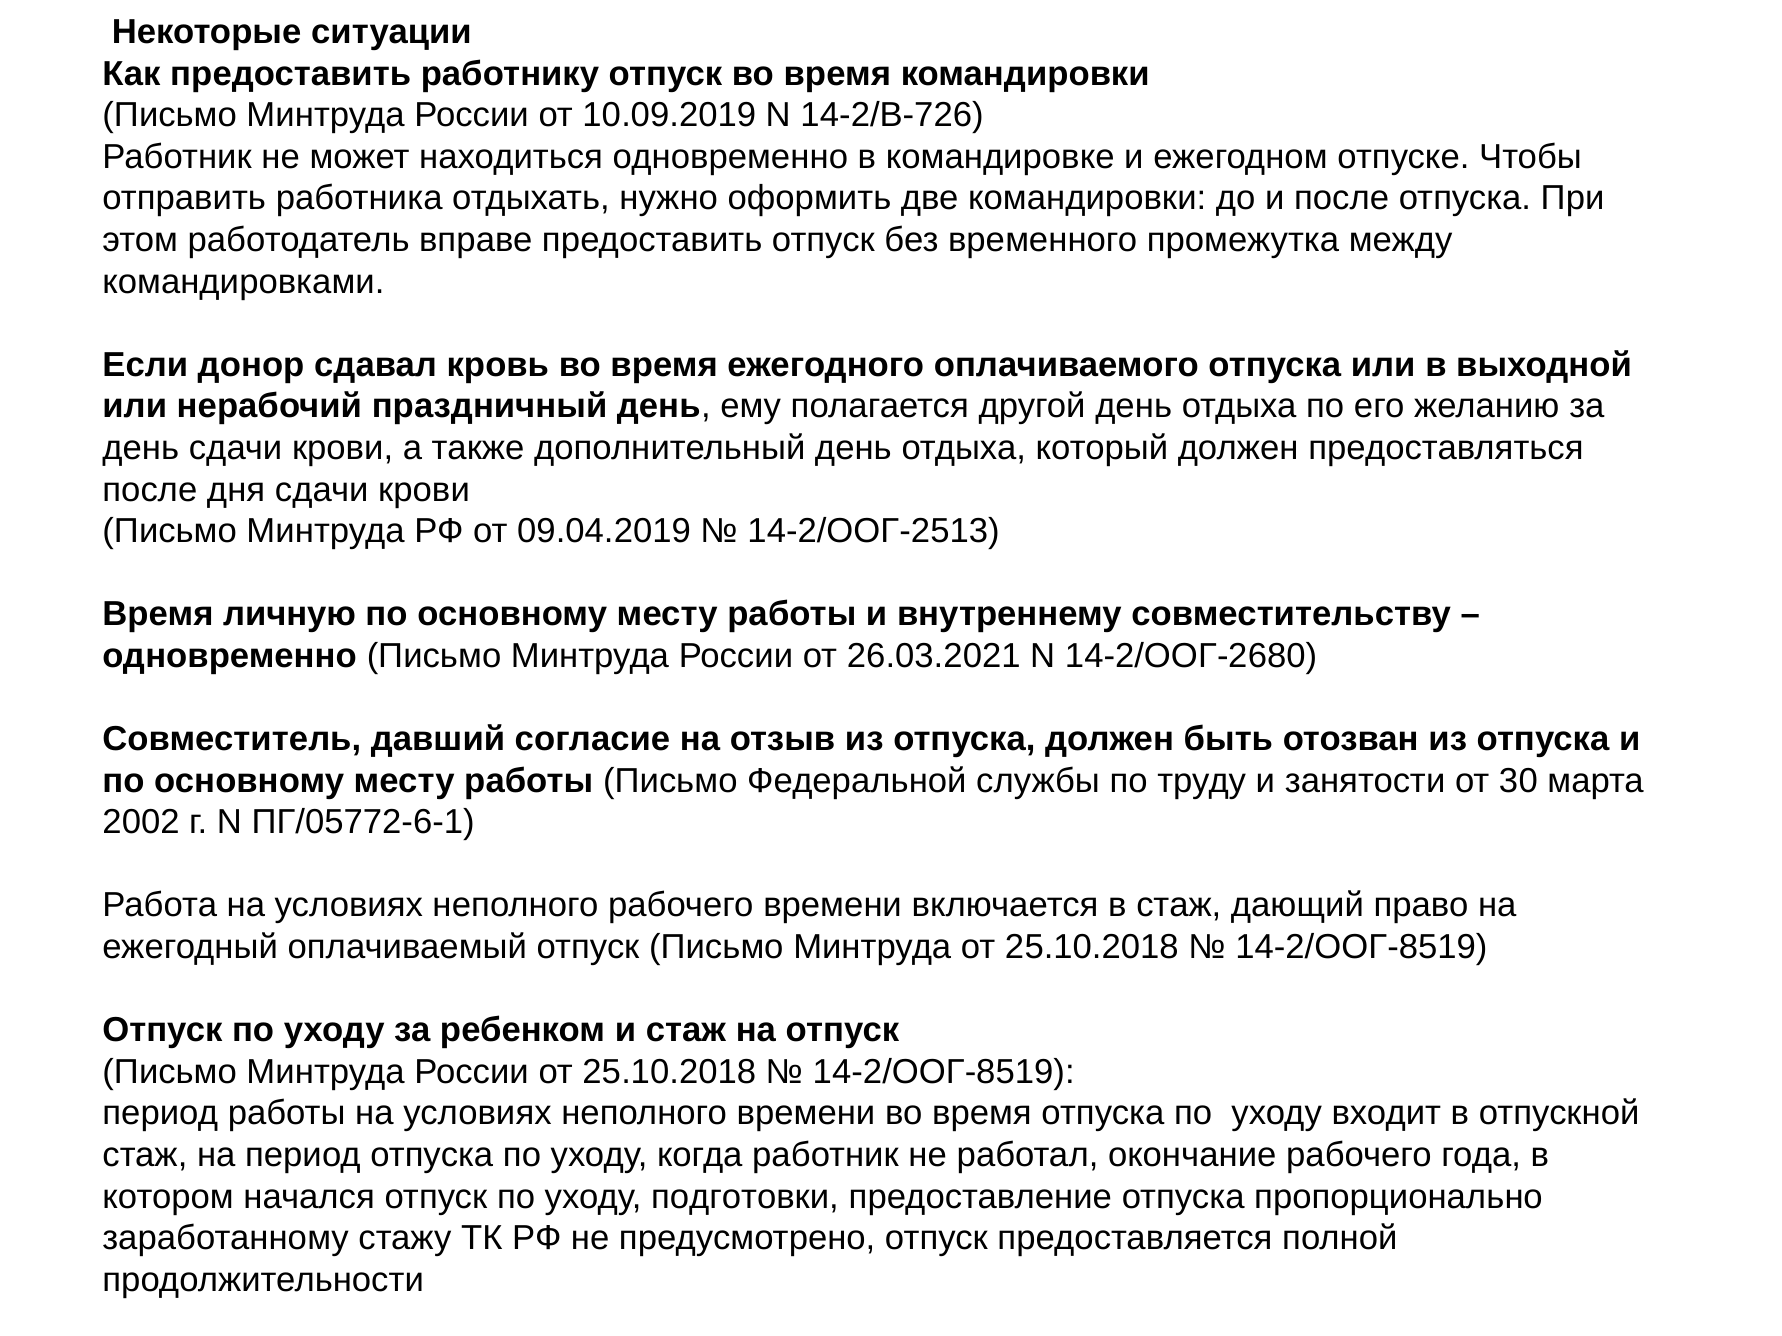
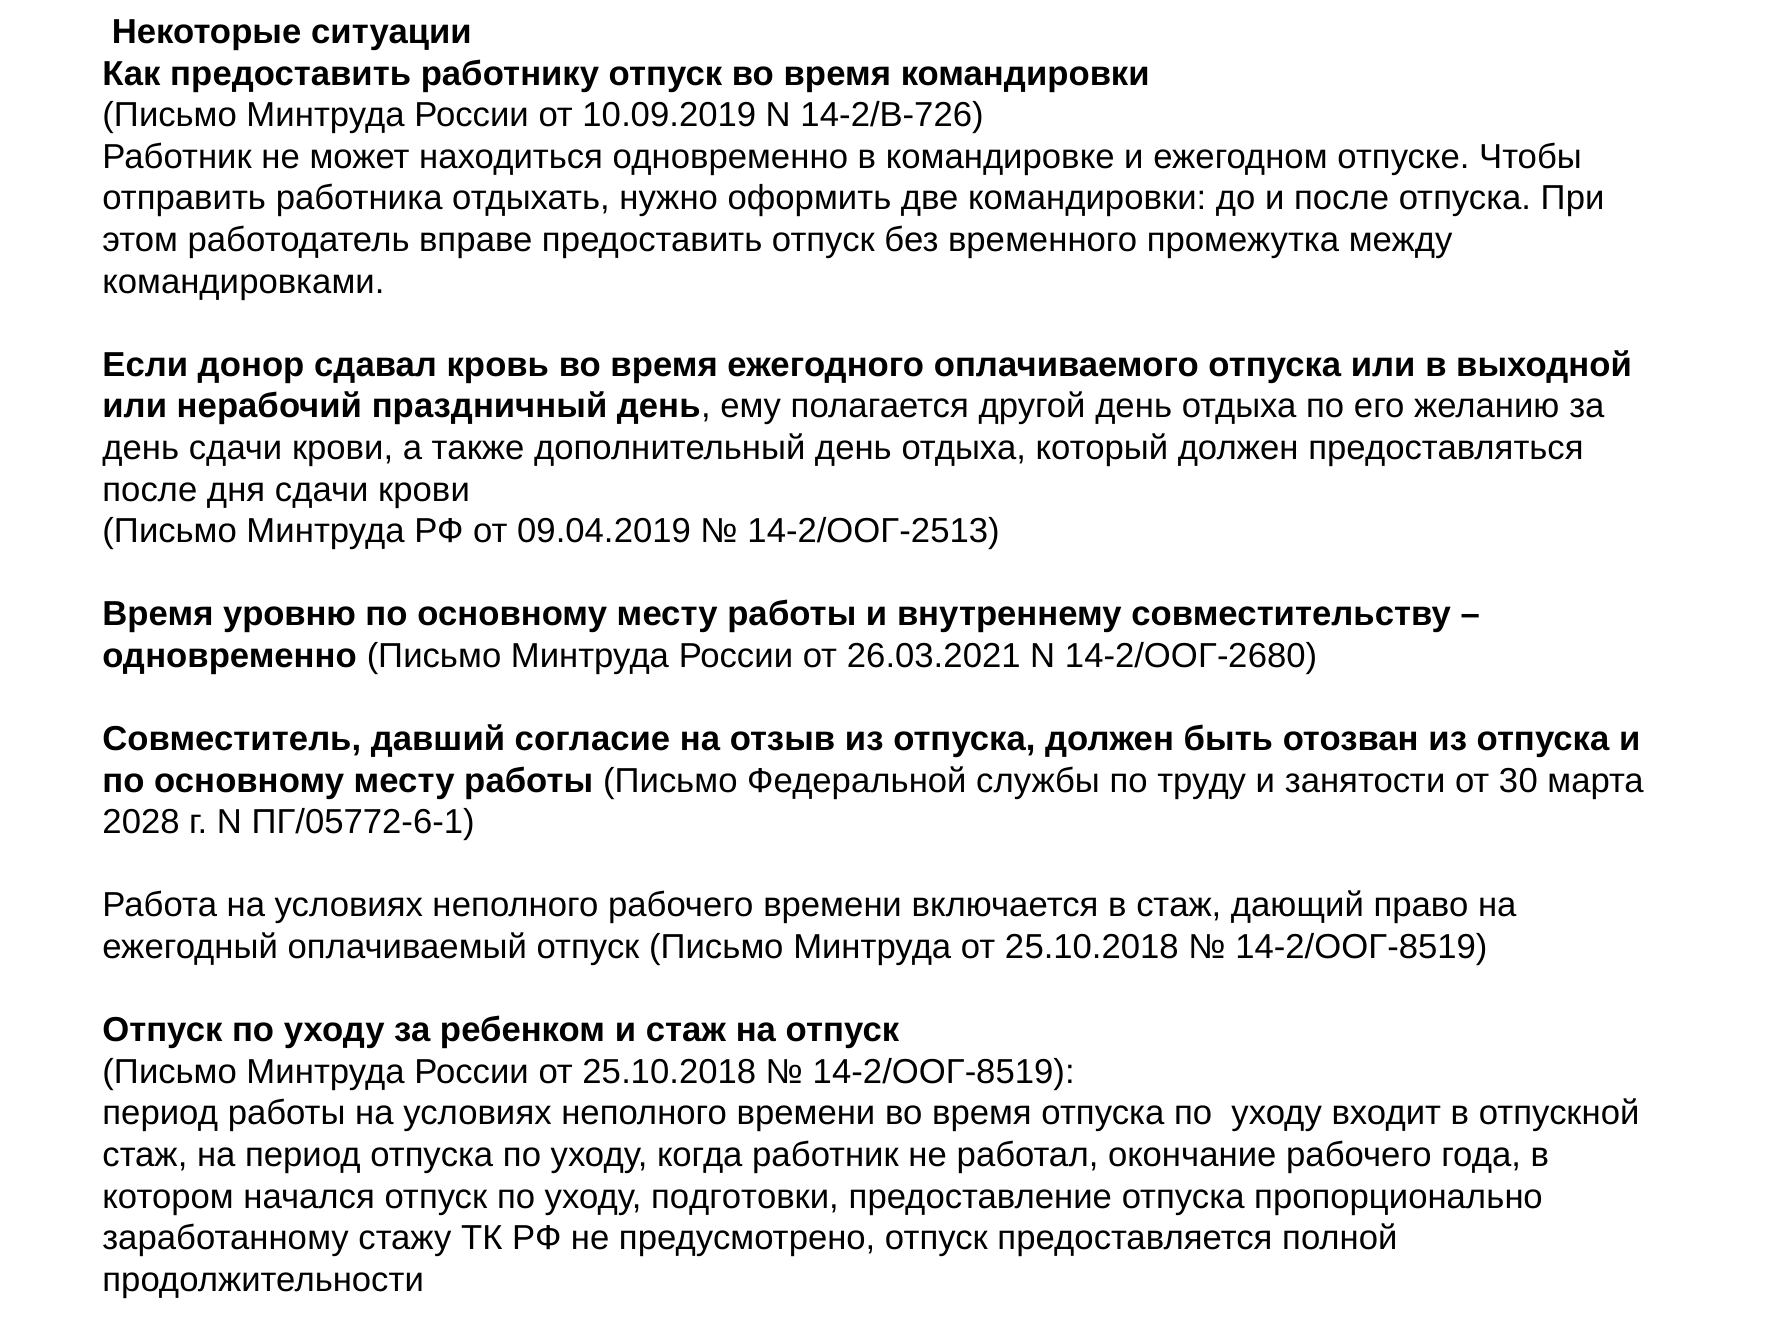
личную: личную -> уровню
2002: 2002 -> 2028
